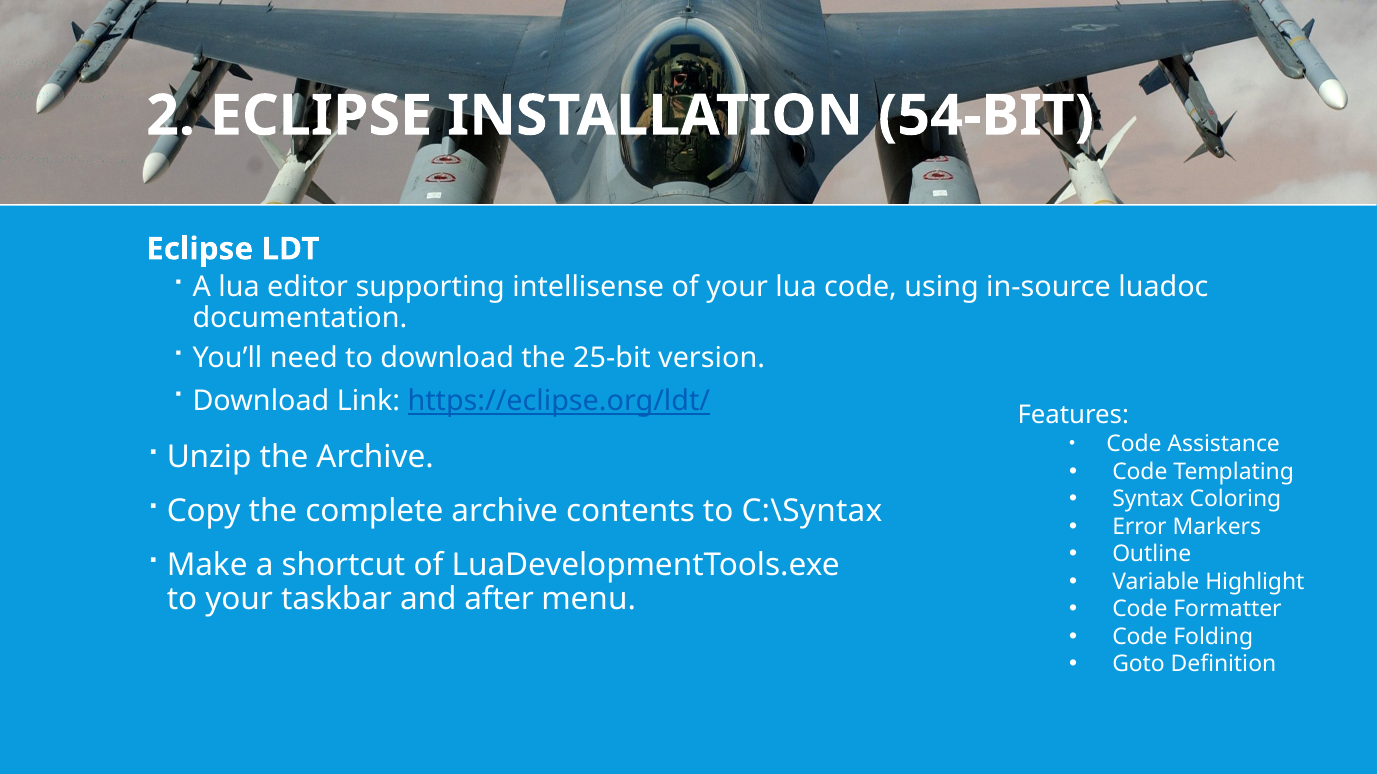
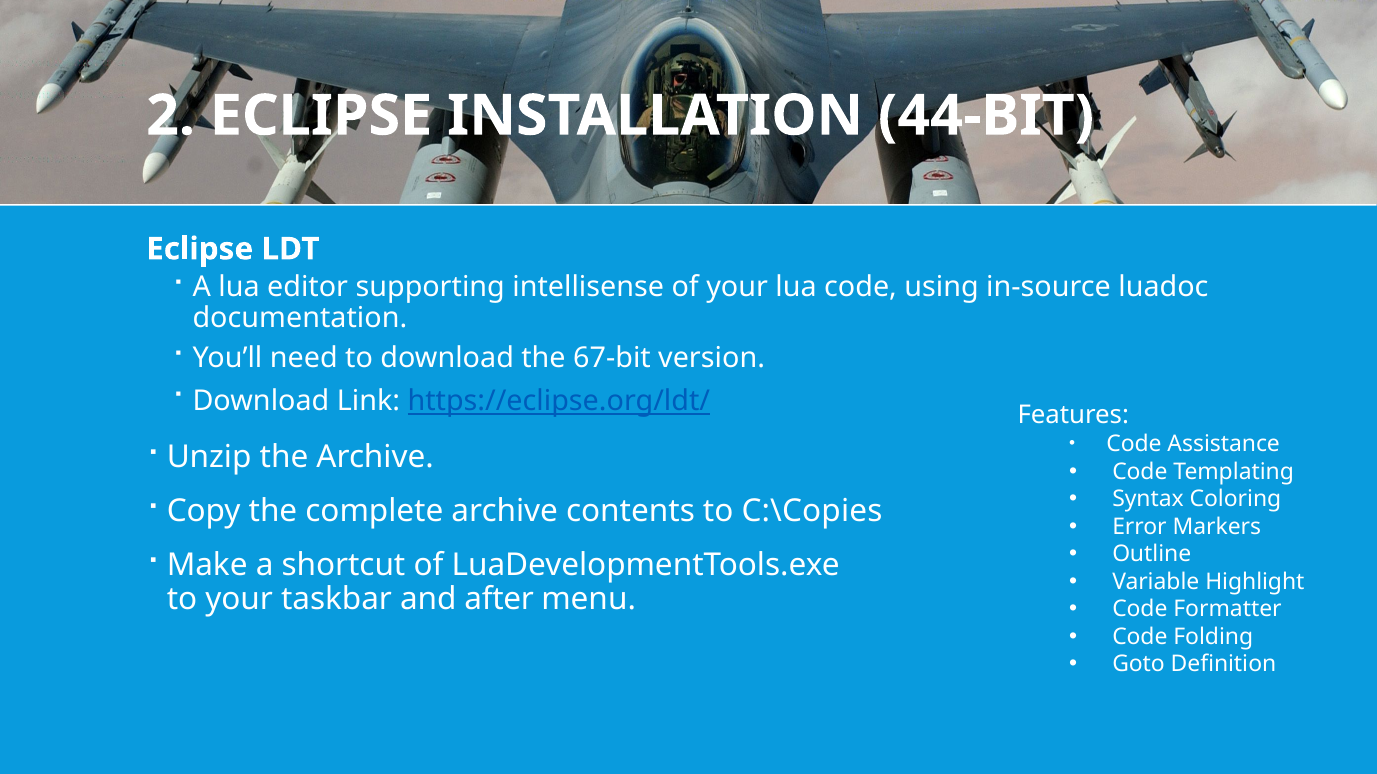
54-BIT: 54-BIT -> 44-BIT
25-bit: 25-bit -> 67-bit
C:\Syntax: C:\Syntax -> C:\Copies
